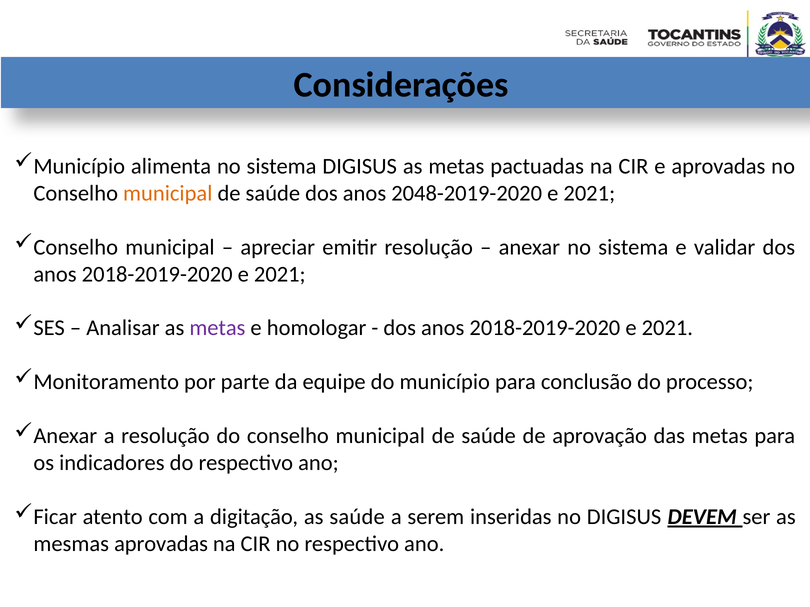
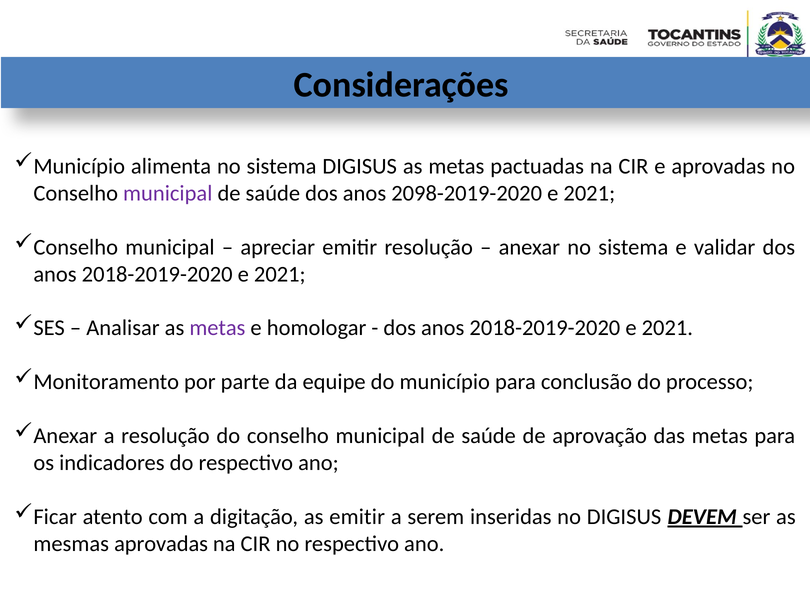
municipal at (168, 193) colour: orange -> purple
2048-2019-2020: 2048-2019-2020 -> 2098-2019-2020
as saúde: saúde -> emitir
